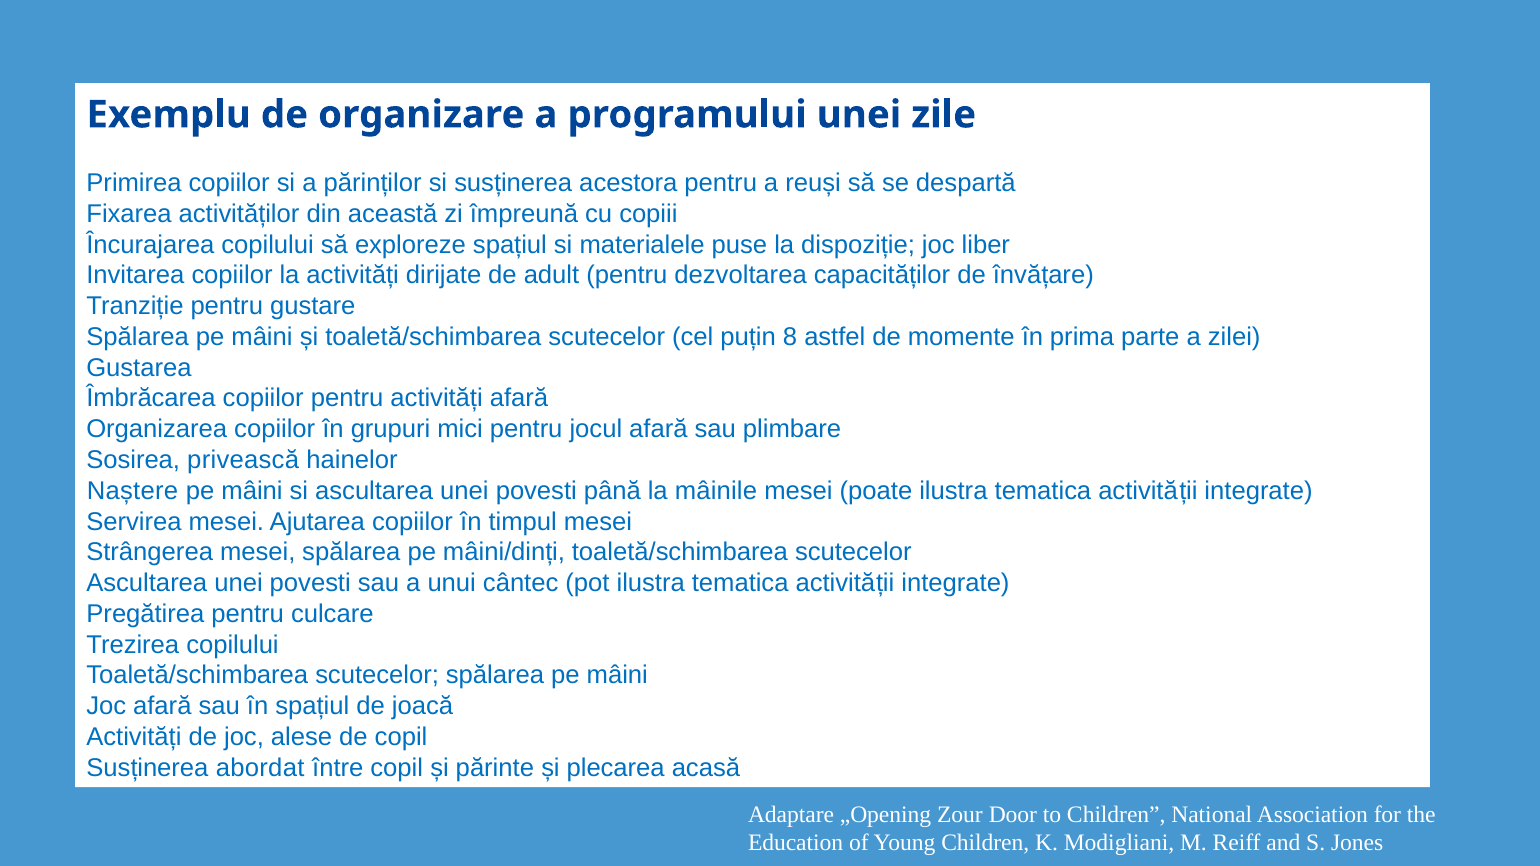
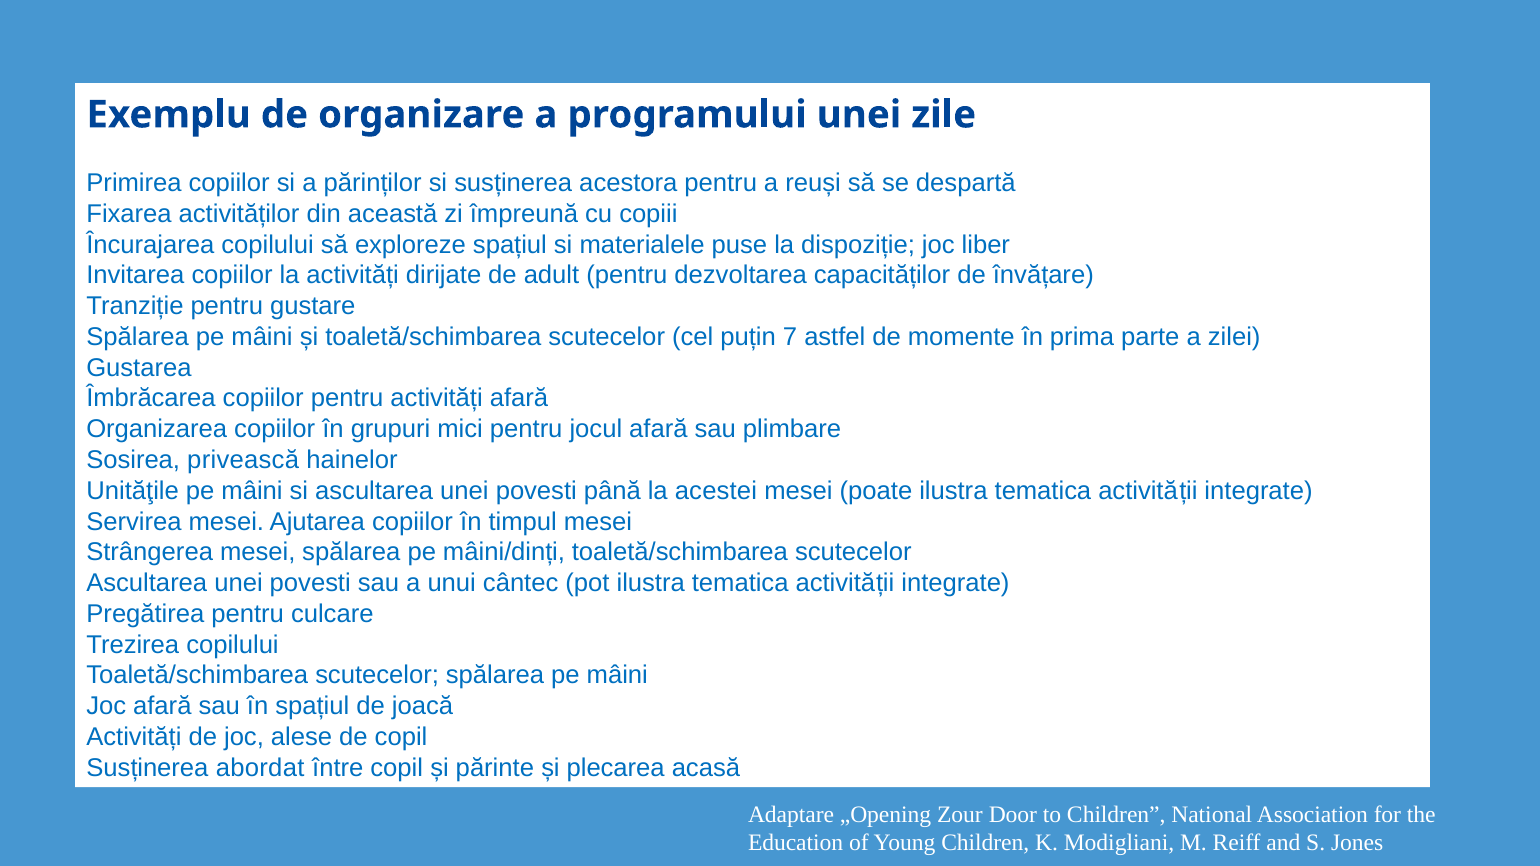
8: 8 -> 7
Naștere: Naștere -> Unităţile
mâinile: mâinile -> acestei
